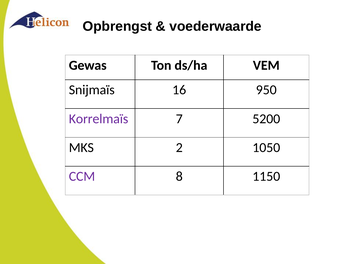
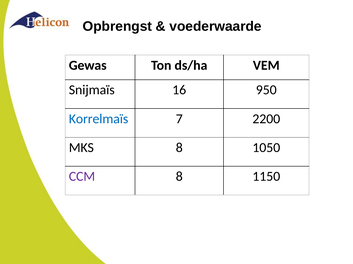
Korrelmaïs colour: purple -> blue
5200: 5200 -> 2200
MKS 2: 2 -> 8
